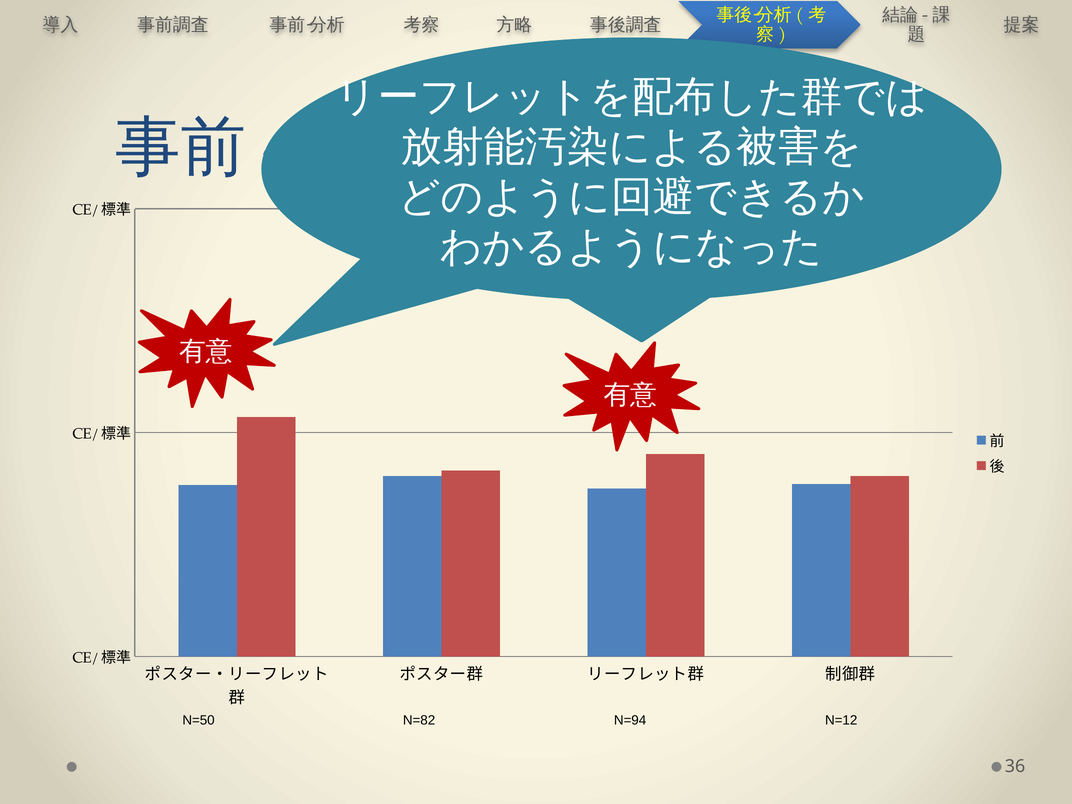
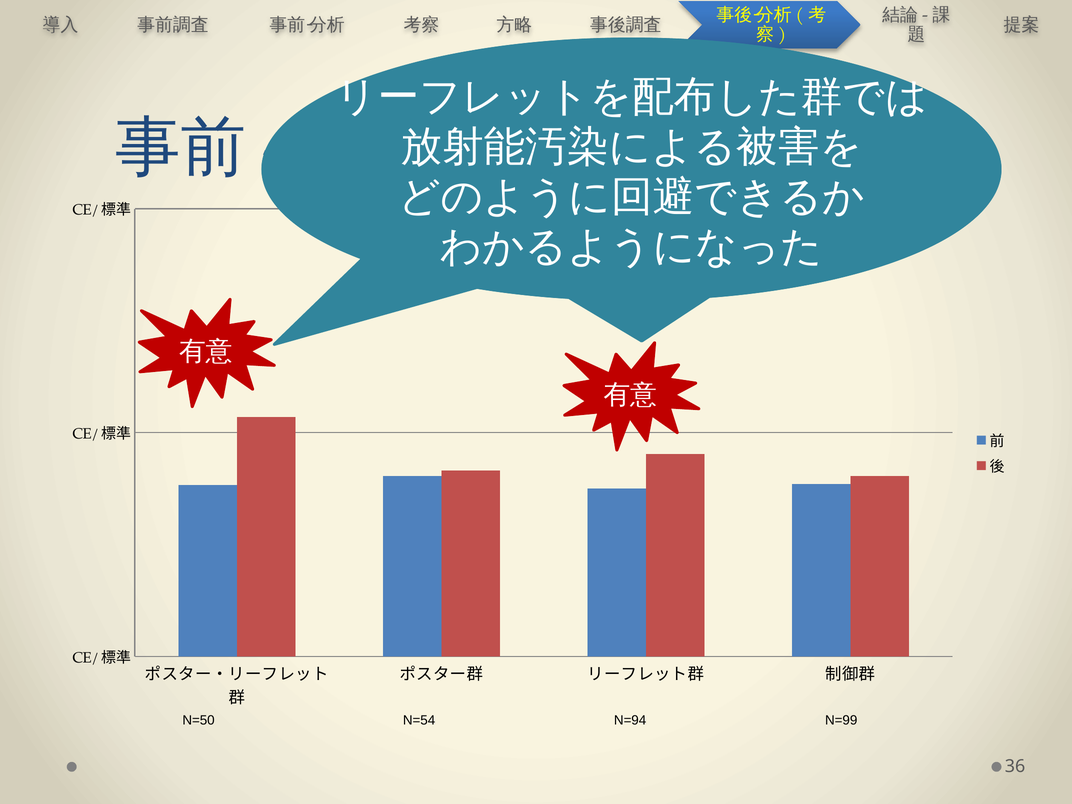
N=82: N=82 -> N=54
N=12: N=12 -> N=99
